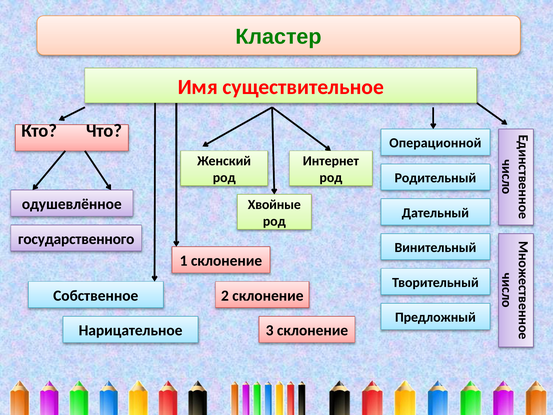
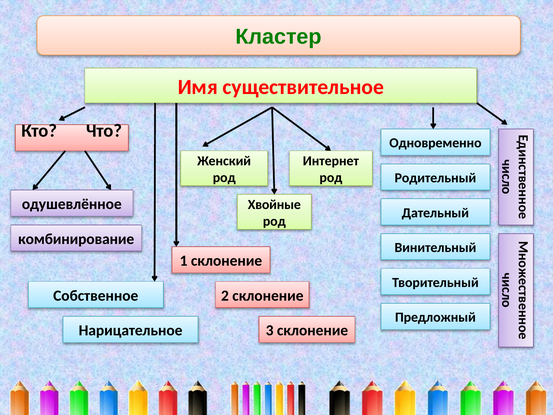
Операционной: Операционной -> Одновременно
государственного: государственного -> комбинирование
